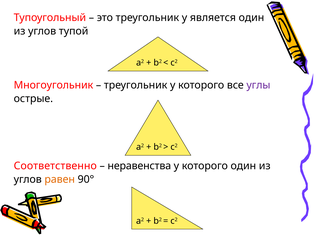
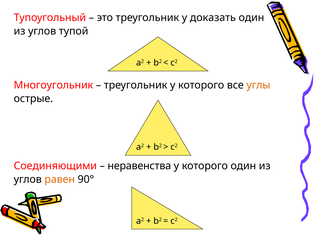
является: является -> доказать
углы colour: purple -> orange
Соответственно: Соответственно -> Соединяющими
